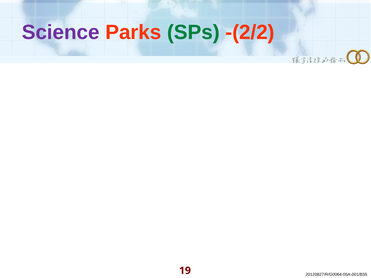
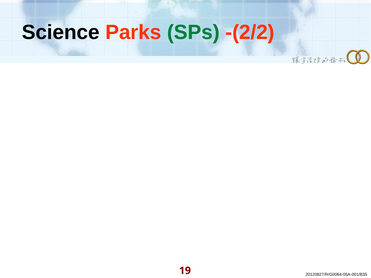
Science colour: purple -> black
